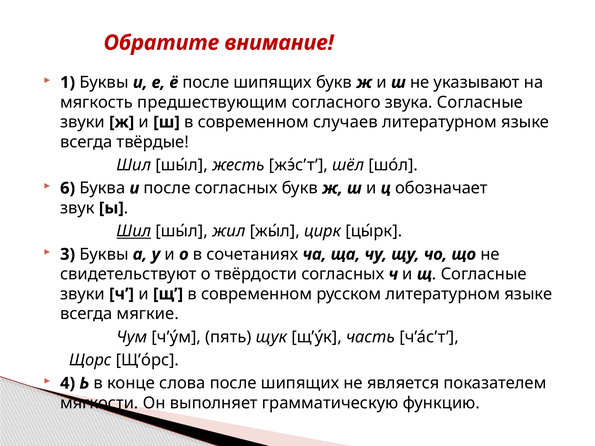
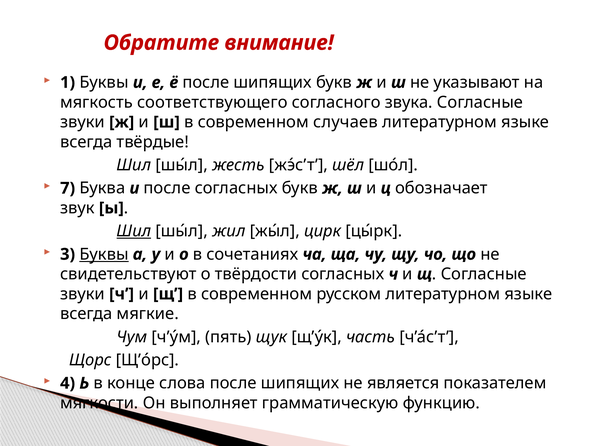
предшествующим: предшествующим -> соответствующего
6: 6 -> 7
Буквы at (104, 254) underline: none -> present
